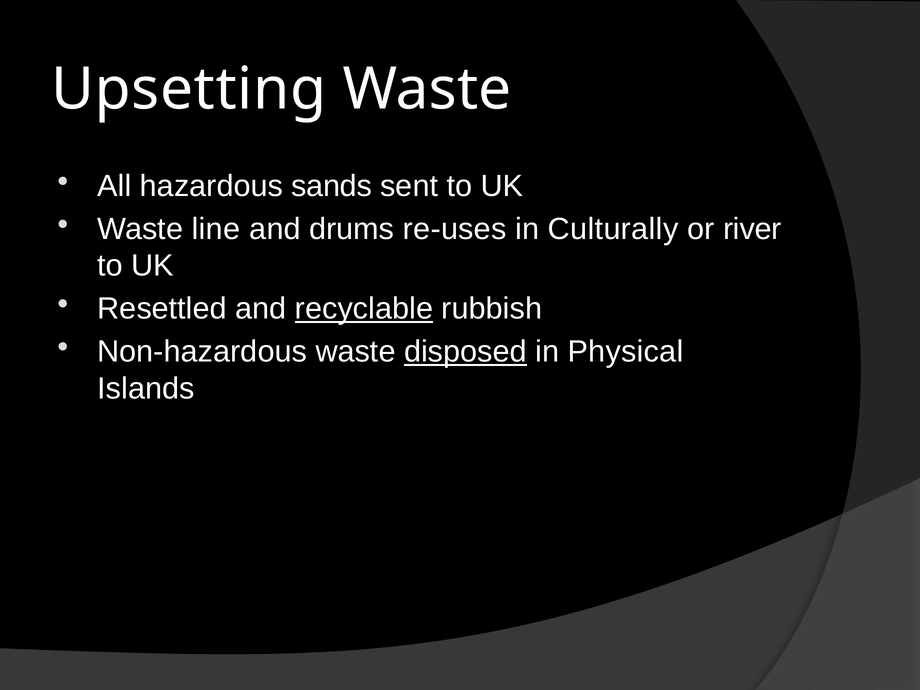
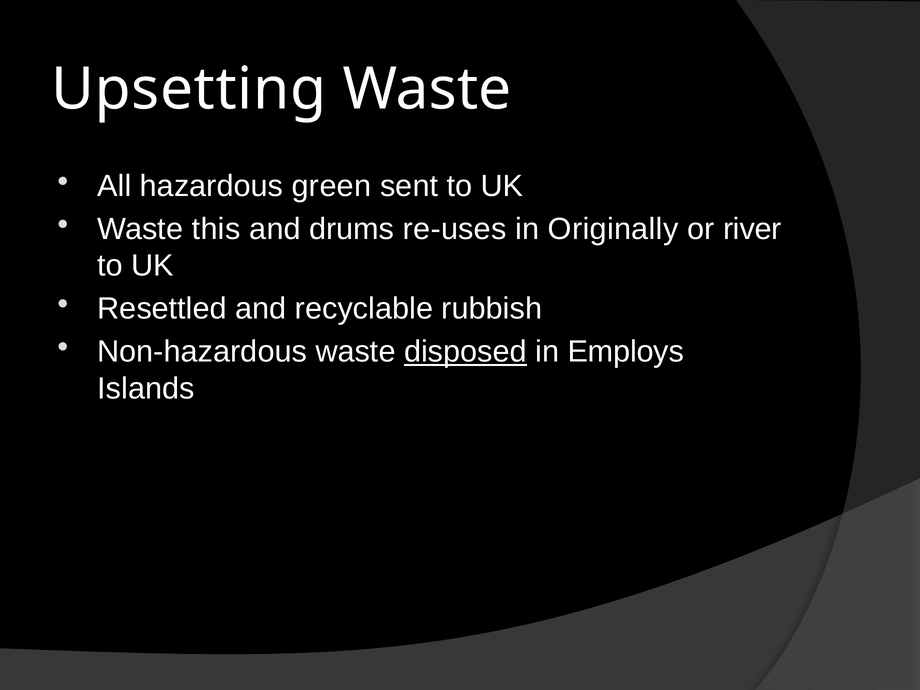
sands: sands -> green
line: line -> this
Culturally: Culturally -> Originally
recyclable underline: present -> none
Physical: Physical -> Employs
